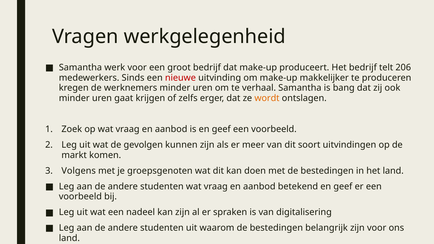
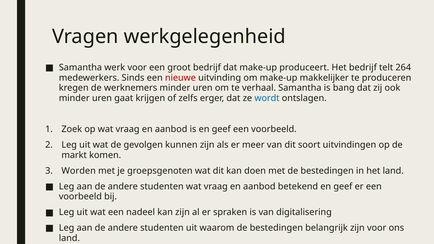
206: 206 -> 264
wordt colour: orange -> blue
Volgens: Volgens -> Worden
